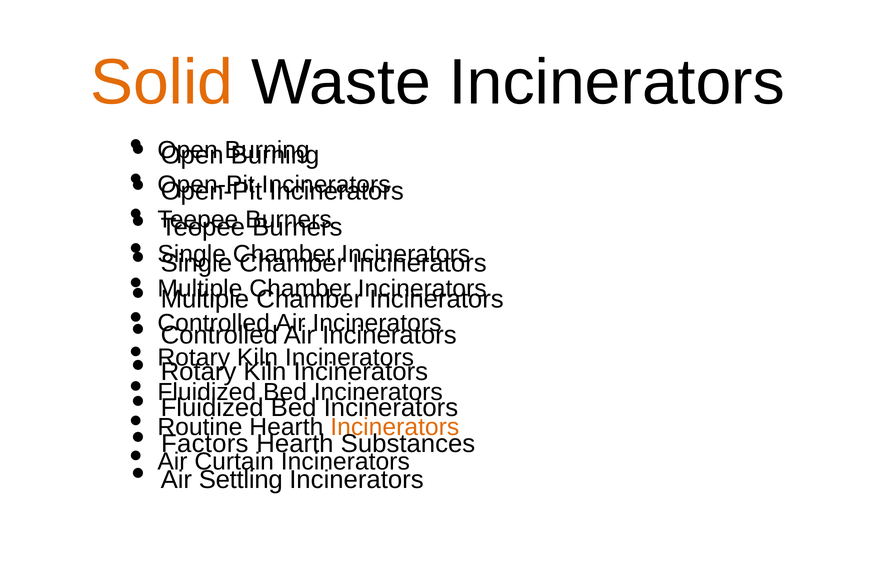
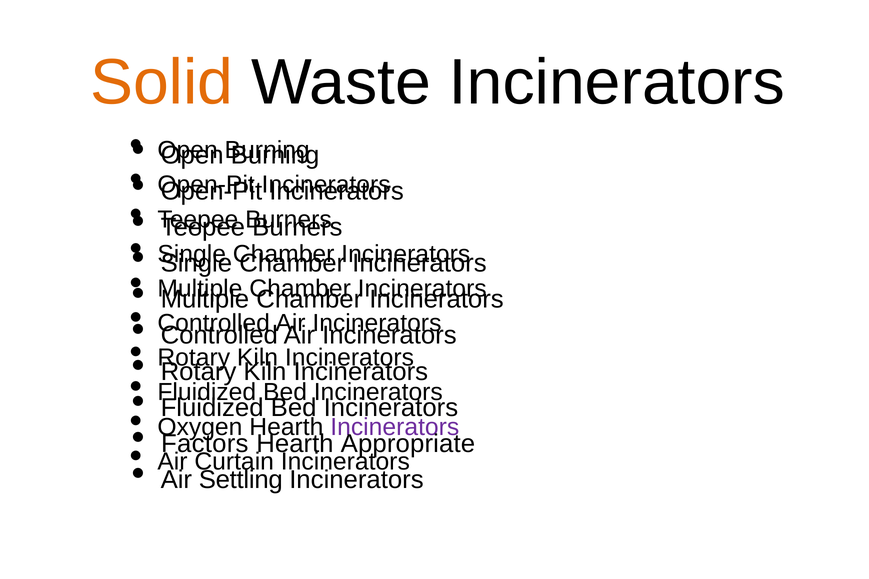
Routine: Routine -> Oxygen
Incinerators at (395, 427) colour: orange -> purple
Substances: Substances -> Appropriate
